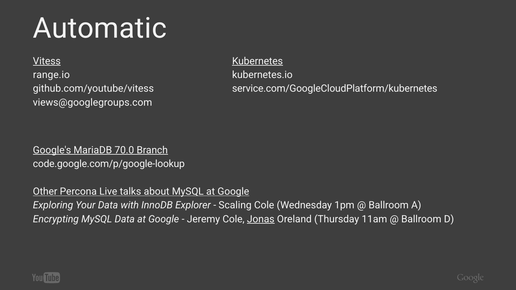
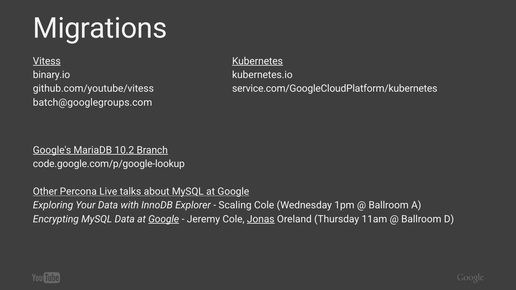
Automatic: Automatic -> Migrations
range.io: range.io -> binary.io
views@googlegroups.com: views@googlegroups.com -> batch@googlegroups.com
70.0: 70.0 -> 10.2
Google at (164, 219) underline: none -> present
